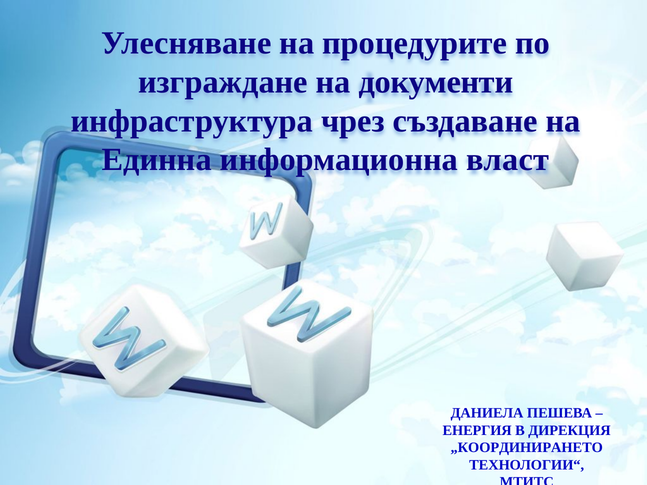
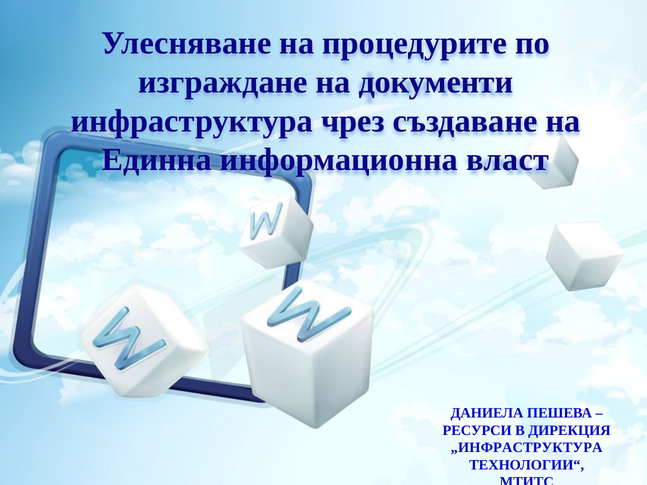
ЕНЕРГИЯ: ЕНЕРГИЯ -> РЕСУРСИ
„КООРДИНИРАНЕТО: „КООРДИНИРАНЕТО -> „ИНФРАСТРУКТУРА
